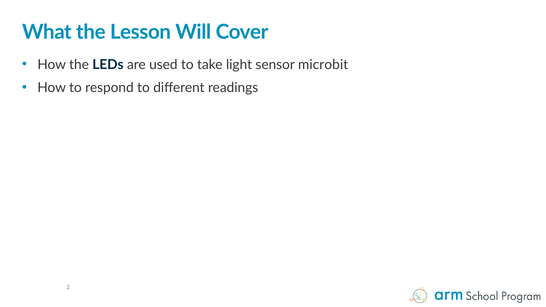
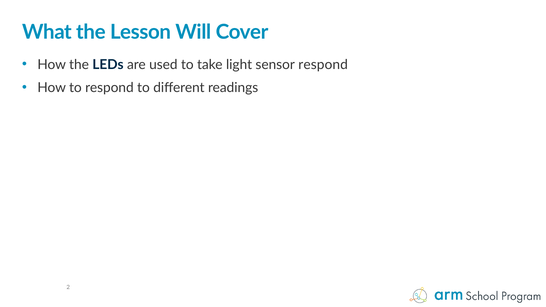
sensor microbit: microbit -> respond
